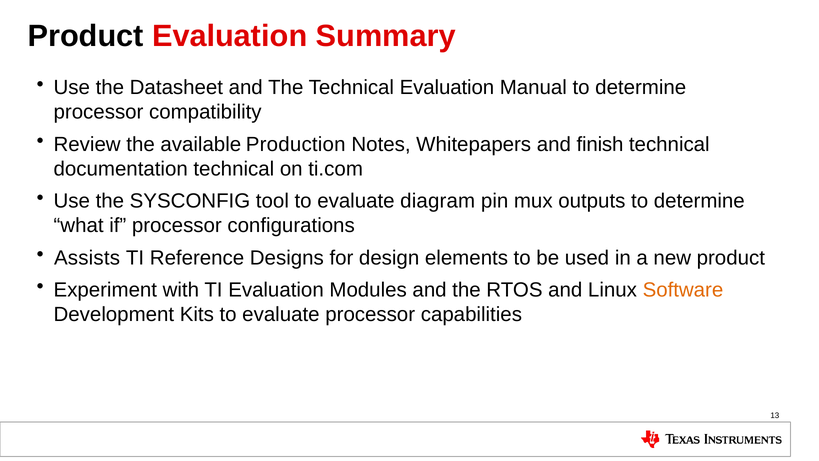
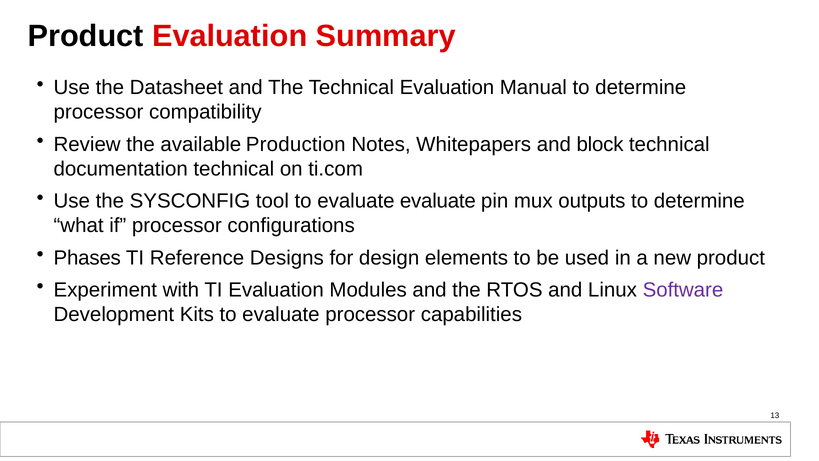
finish: finish -> block
evaluate diagram: diagram -> evaluate
Assists: Assists -> Phases
Software colour: orange -> purple
